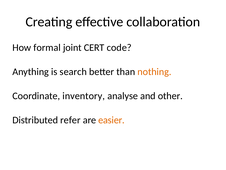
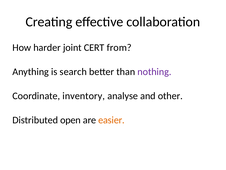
formal: formal -> harder
code: code -> from
nothing colour: orange -> purple
refer: refer -> open
